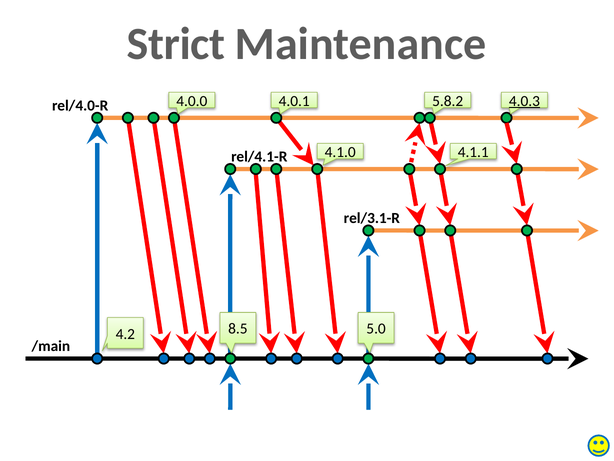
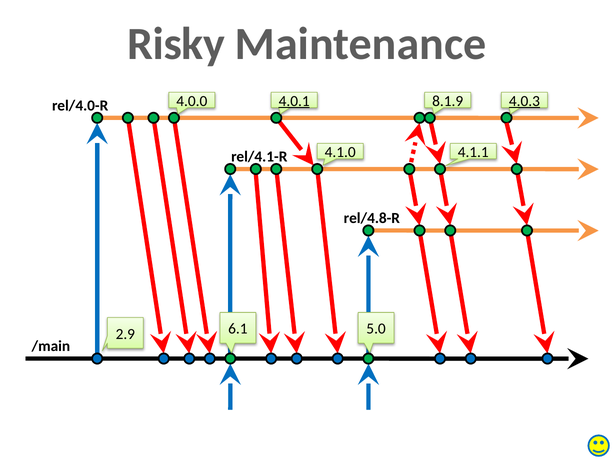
Strict: Strict -> Risky
4.0.1 underline: none -> present
5.8.2: 5.8.2 -> 8.1.9
rel/3.1-R: rel/3.1-R -> rel/4.8-R
8.5: 8.5 -> 6.1
4.2: 4.2 -> 2.9
